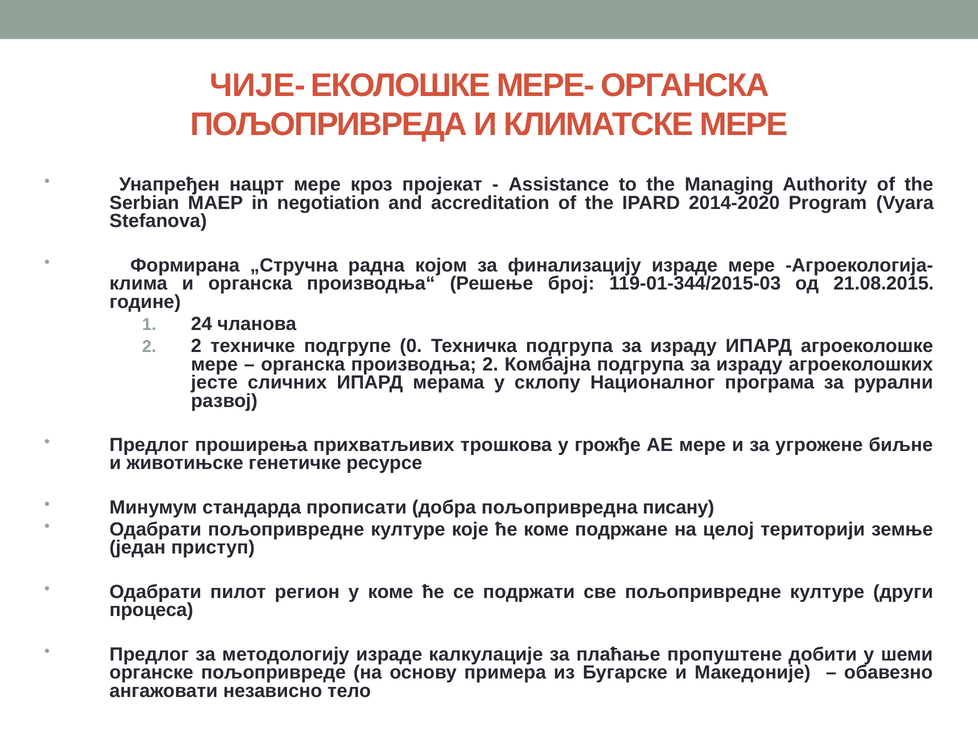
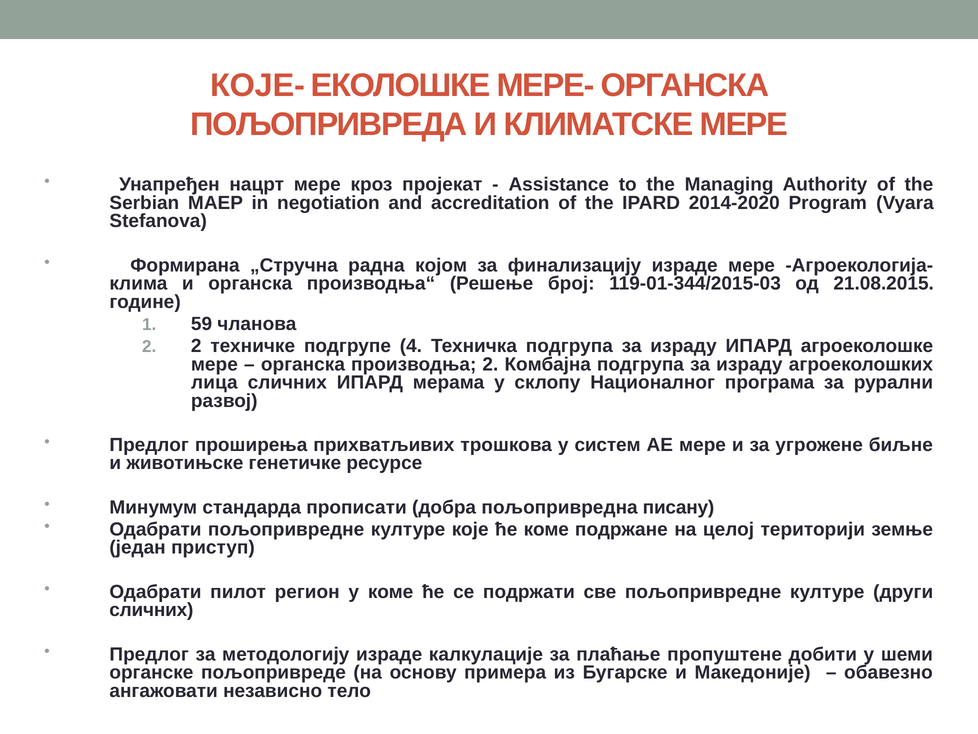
ЧИЈЕ-: ЧИЈЕ- -> КОЈЕ-
24: 24 -> 59
0: 0 -> 4
јесте: јесте -> лица
грожђе: грожђе -> систем
процеса at (151, 610): процеса -> сличних
